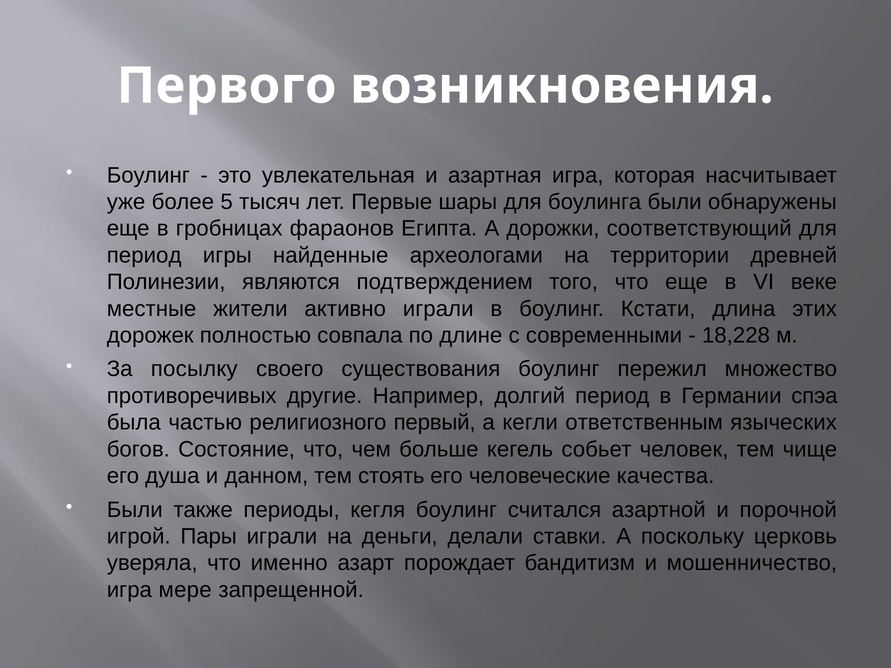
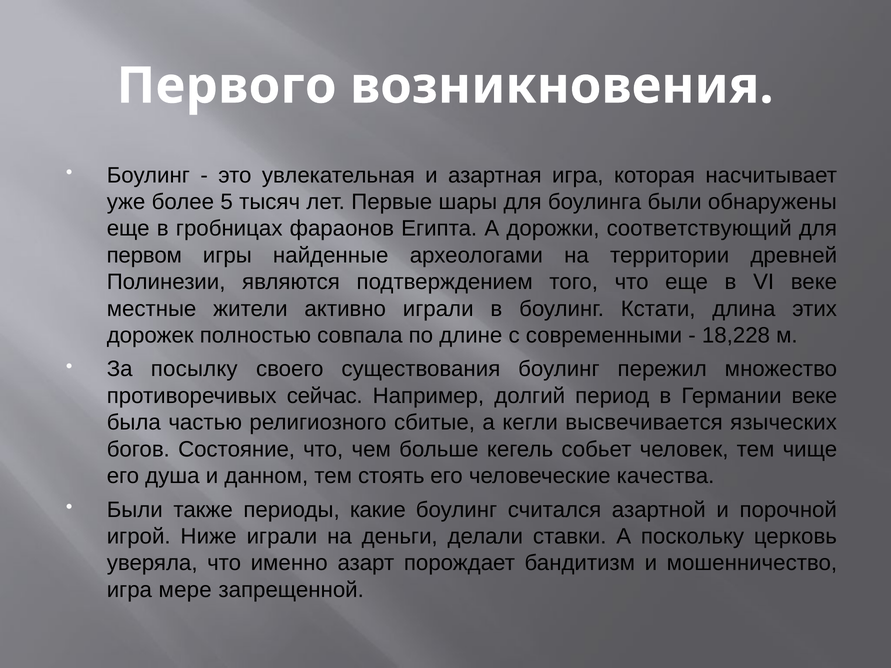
период at (144, 255): период -> первом
другие: другие -> сейчас
Германии спэа: спэа -> веке
первый: первый -> сбитые
ответственным: ответственным -> высвечивается
кегля: кегля -> какие
Пары: Пары -> Ниже
